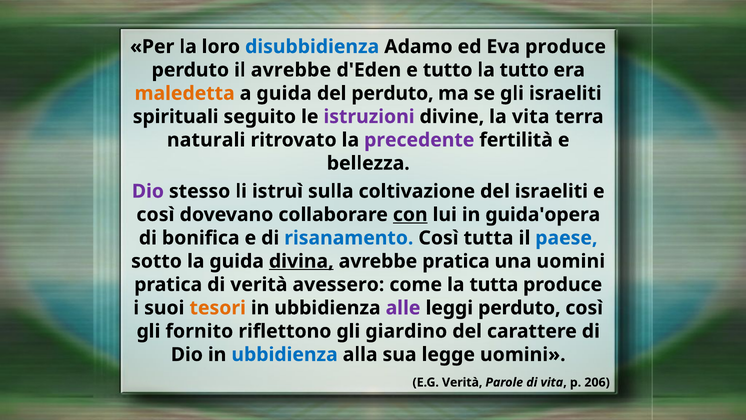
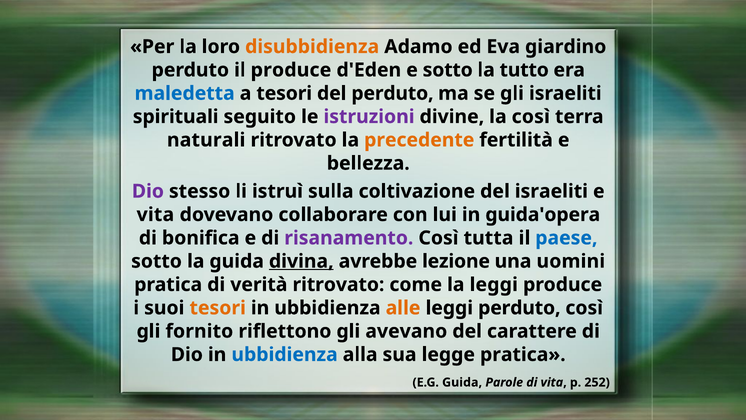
disubbidienza colour: blue -> orange
Eva produce: produce -> giardino
il avrebbe: avrebbe -> produce
e tutto: tutto -> sotto
maledetta colour: orange -> blue
a guida: guida -> tesori
la vita: vita -> così
precedente colour: purple -> orange
così at (155, 214): così -> vita
con underline: present -> none
risanamento colour: blue -> purple
avrebbe pratica: pratica -> lezione
verità avessero: avessero -> ritrovato
la tutta: tutta -> leggi
alle colour: purple -> orange
giardino: giardino -> avevano
legge uomini: uomini -> pratica
E.G Verità: Verità -> Guida
206: 206 -> 252
